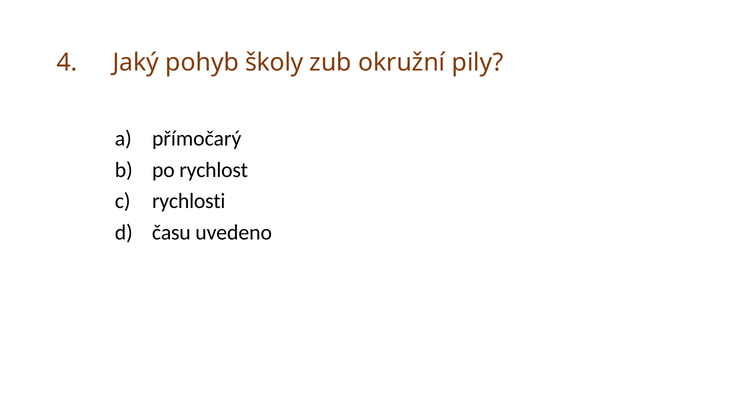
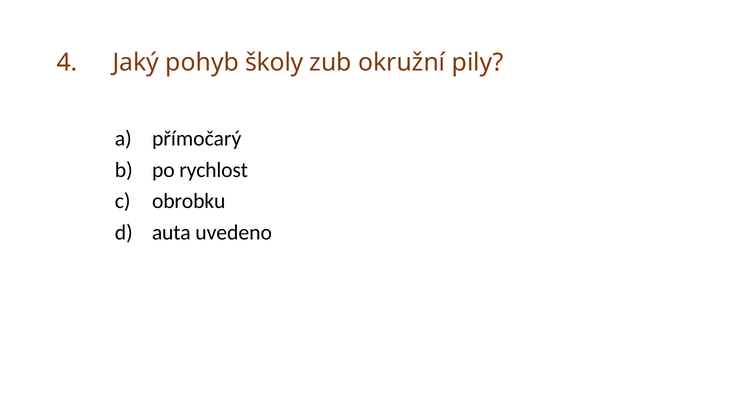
rychlosti: rychlosti -> obrobku
času: času -> auta
